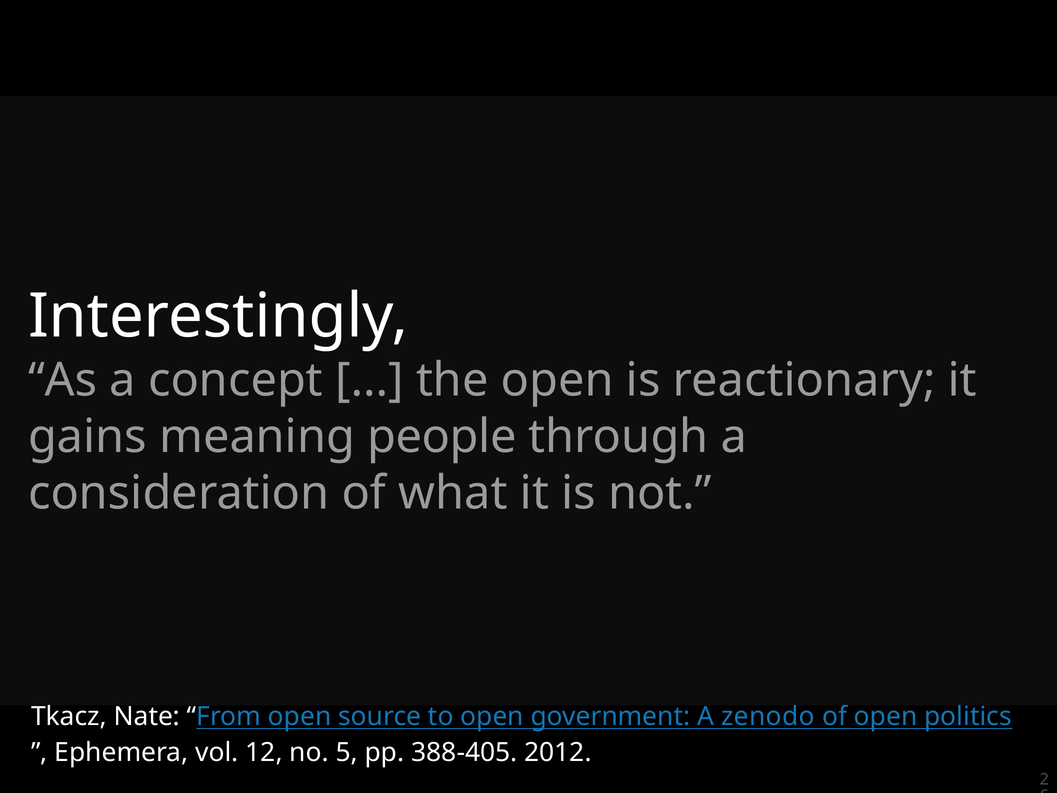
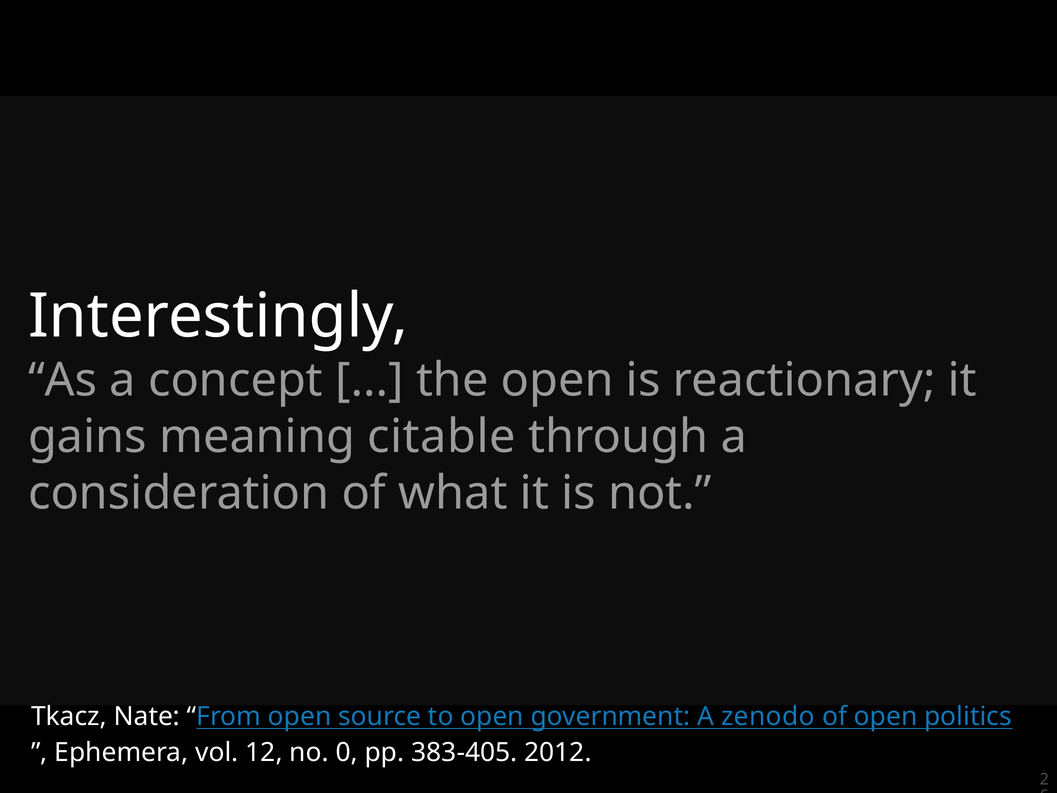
people: people -> citable
5: 5 -> 0
388-405: 388-405 -> 383-405
